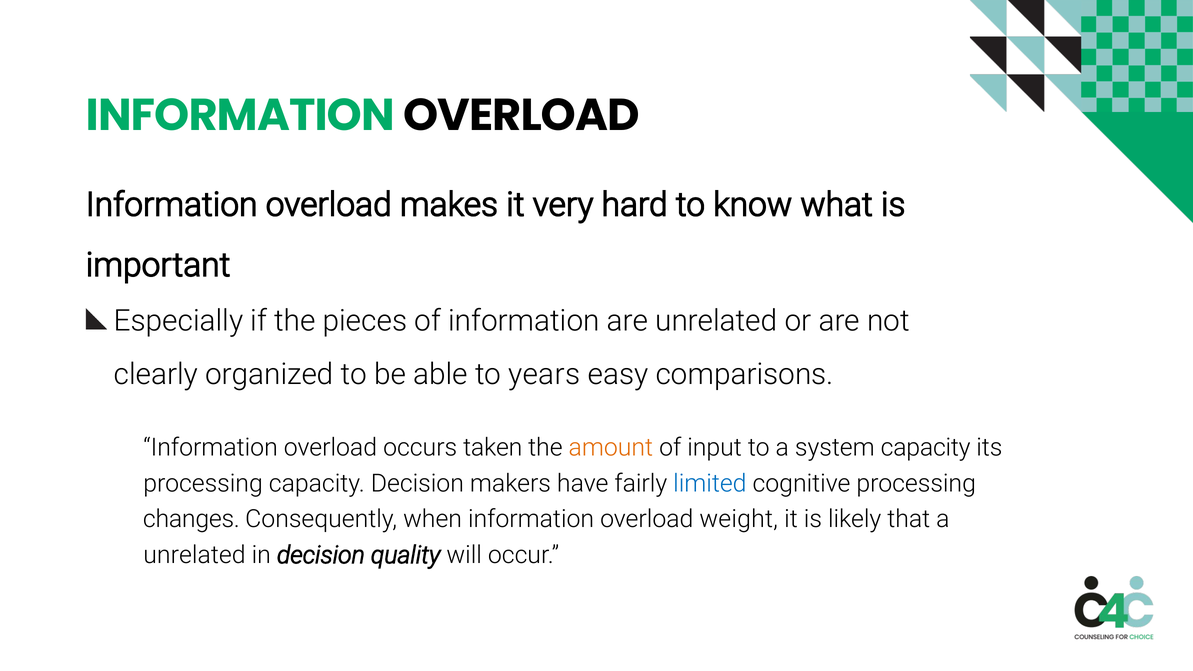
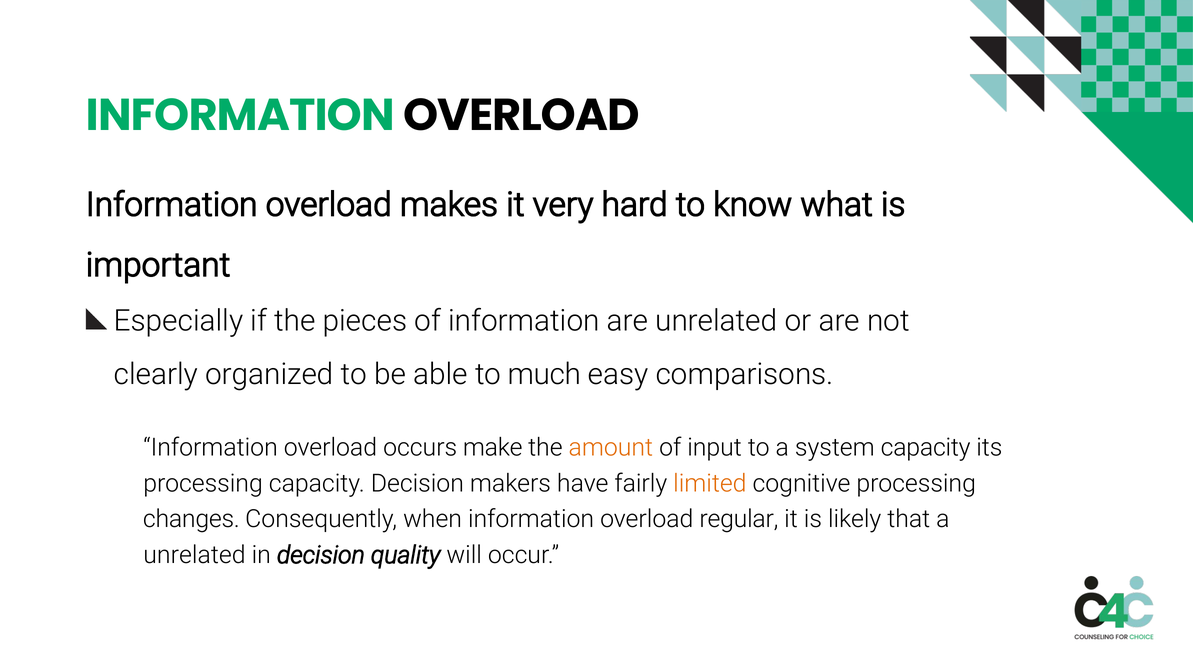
years: years -> much
taken: taken -> make
limited colour: blue -> orange
weight: weight -> regular
